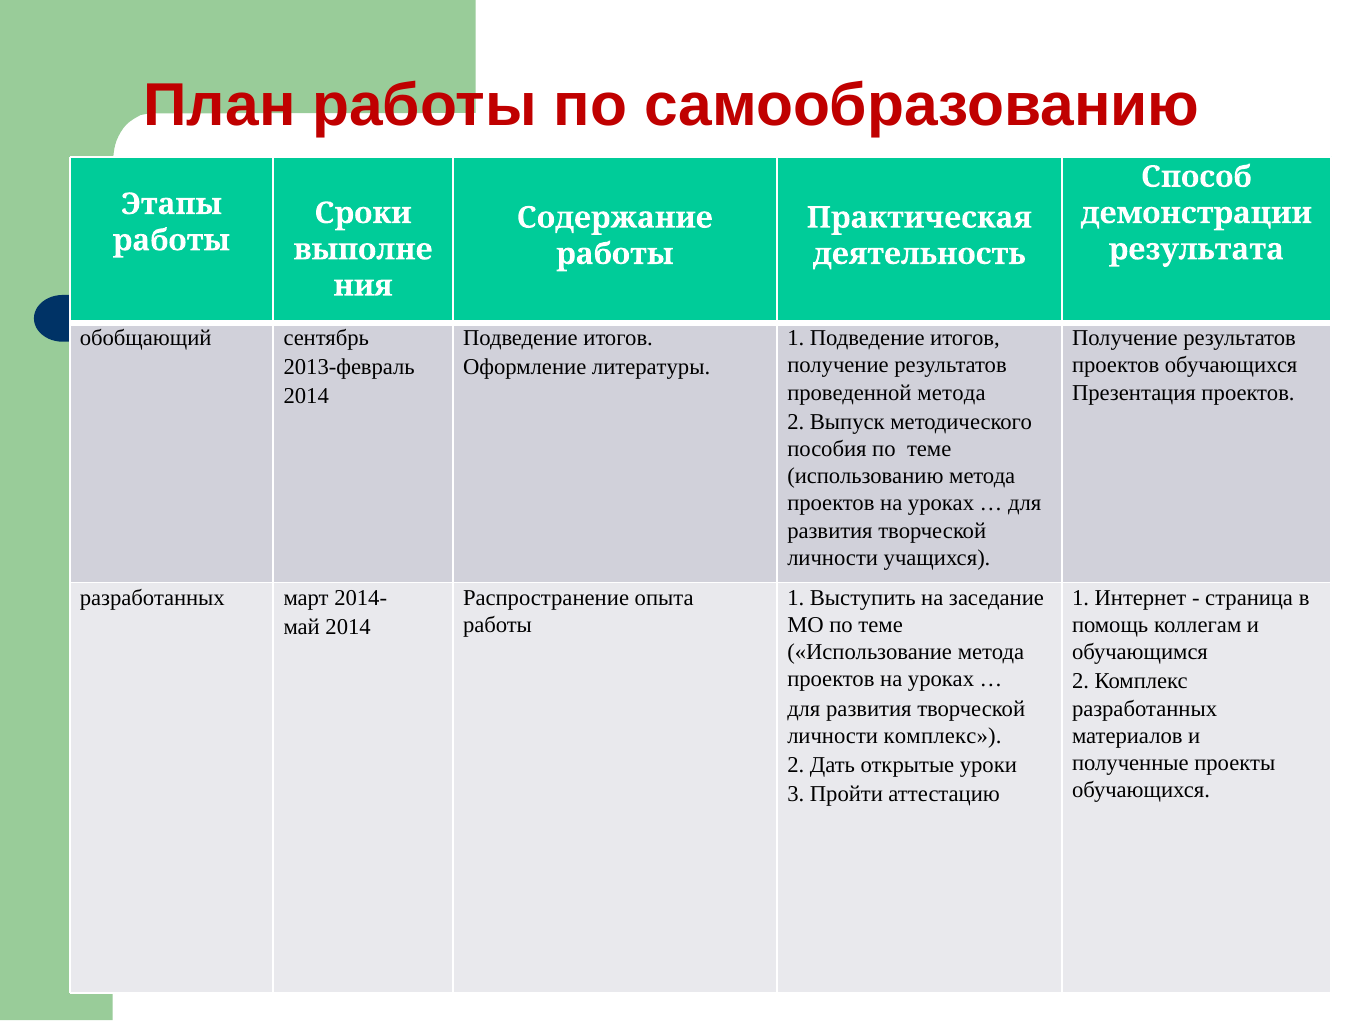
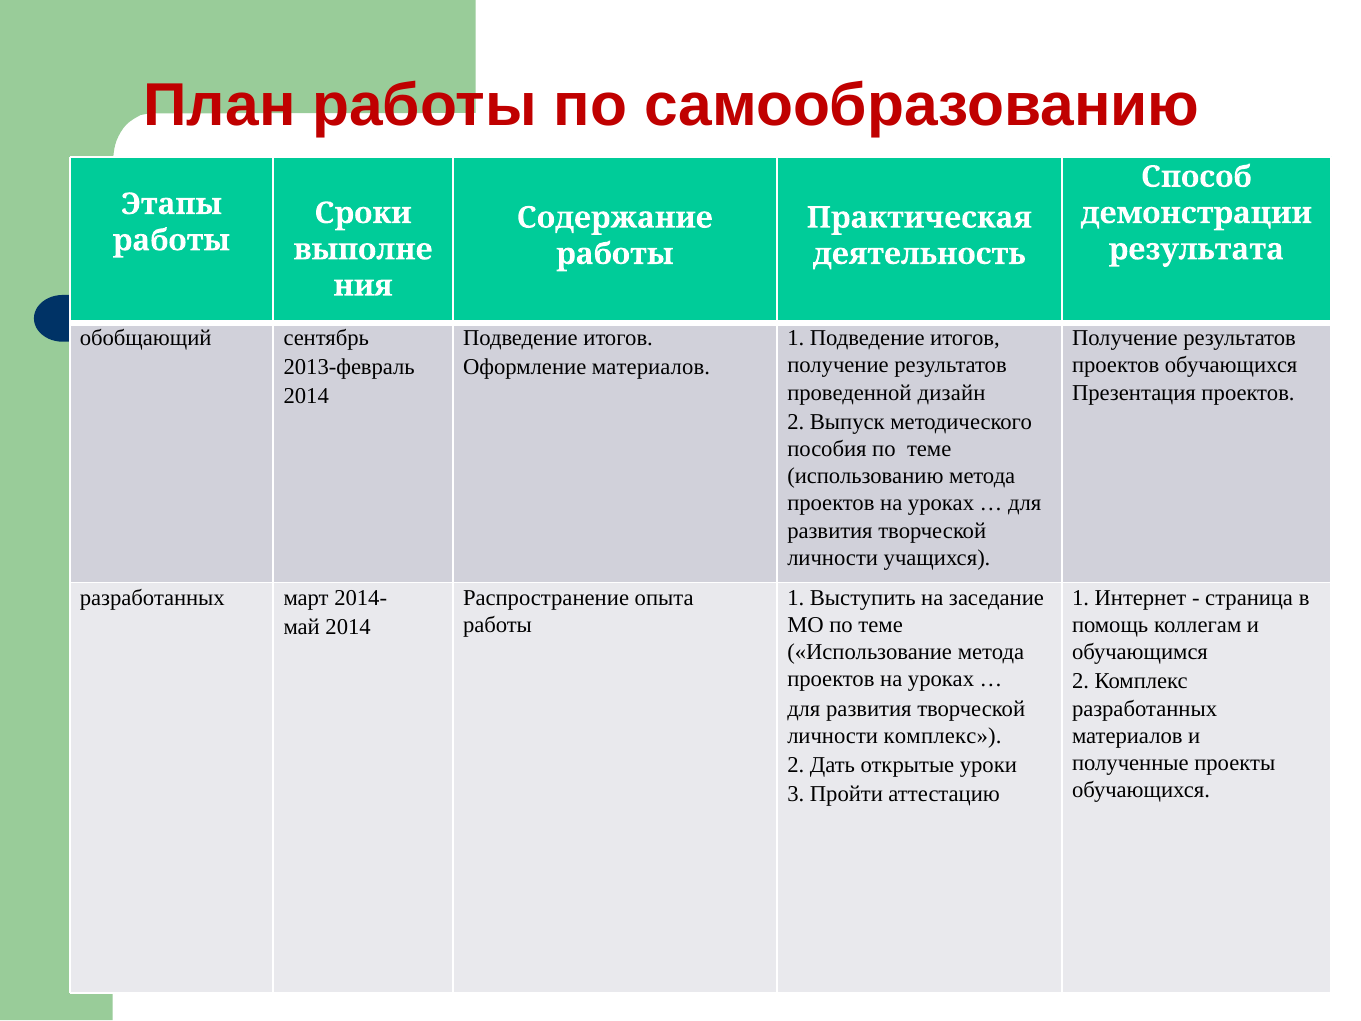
Оформление литературы: литературы -> материалов
проведенной метода: метода -> дизайн
